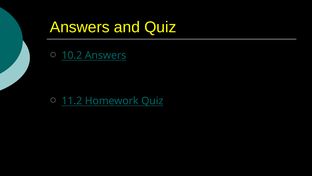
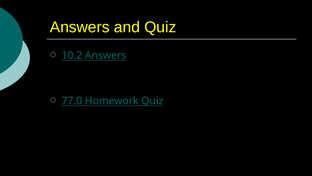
11.2: 11.2 -> 77.0
